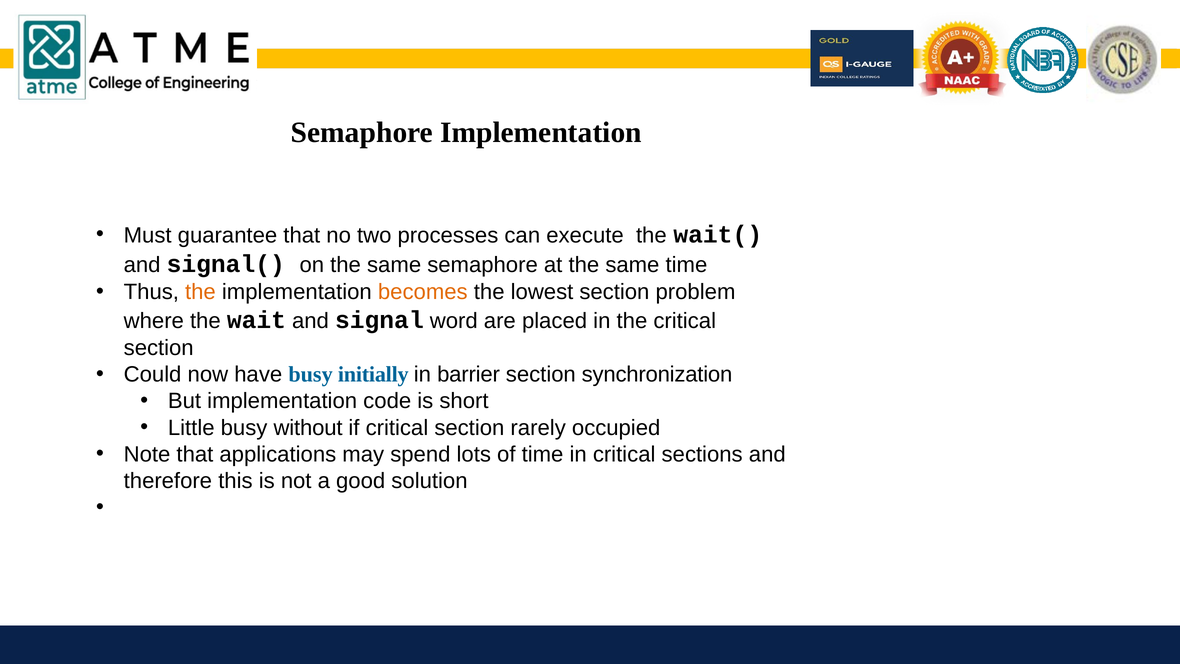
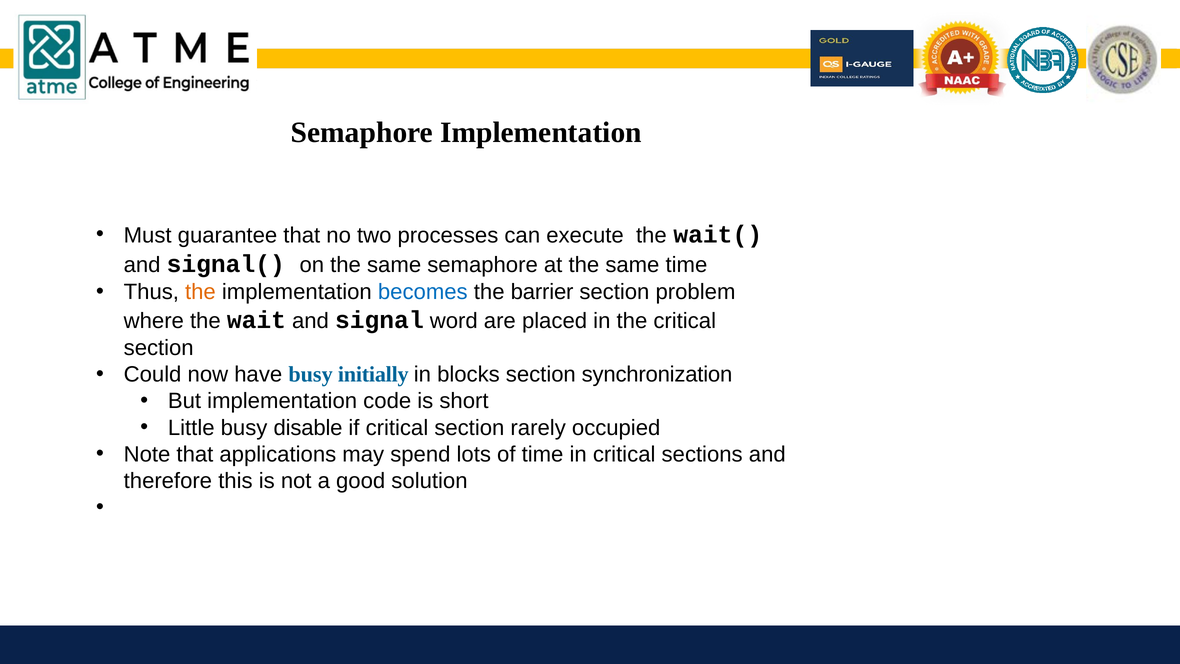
becomes colour: orange -> blue
lowest: lowest -> barrier
barrier: barrier -> blocks
without: without -> disable
